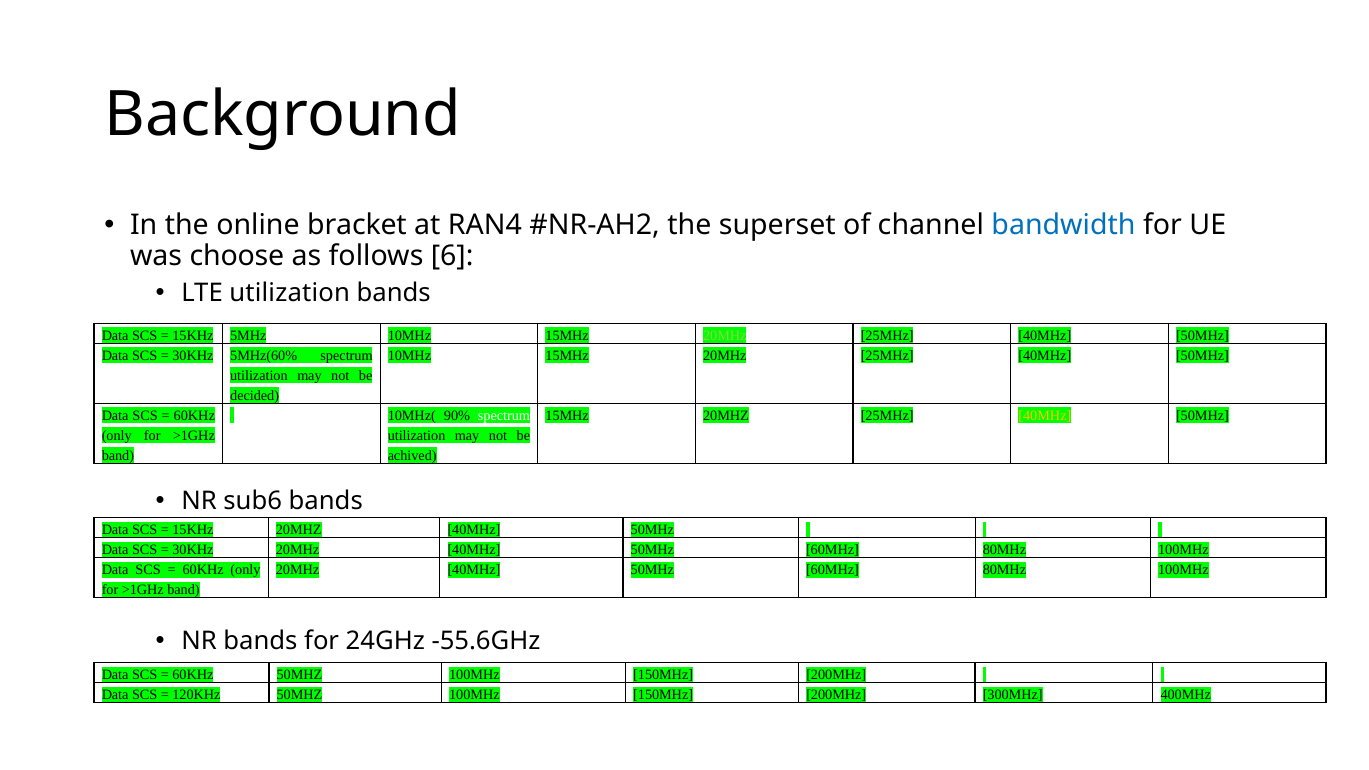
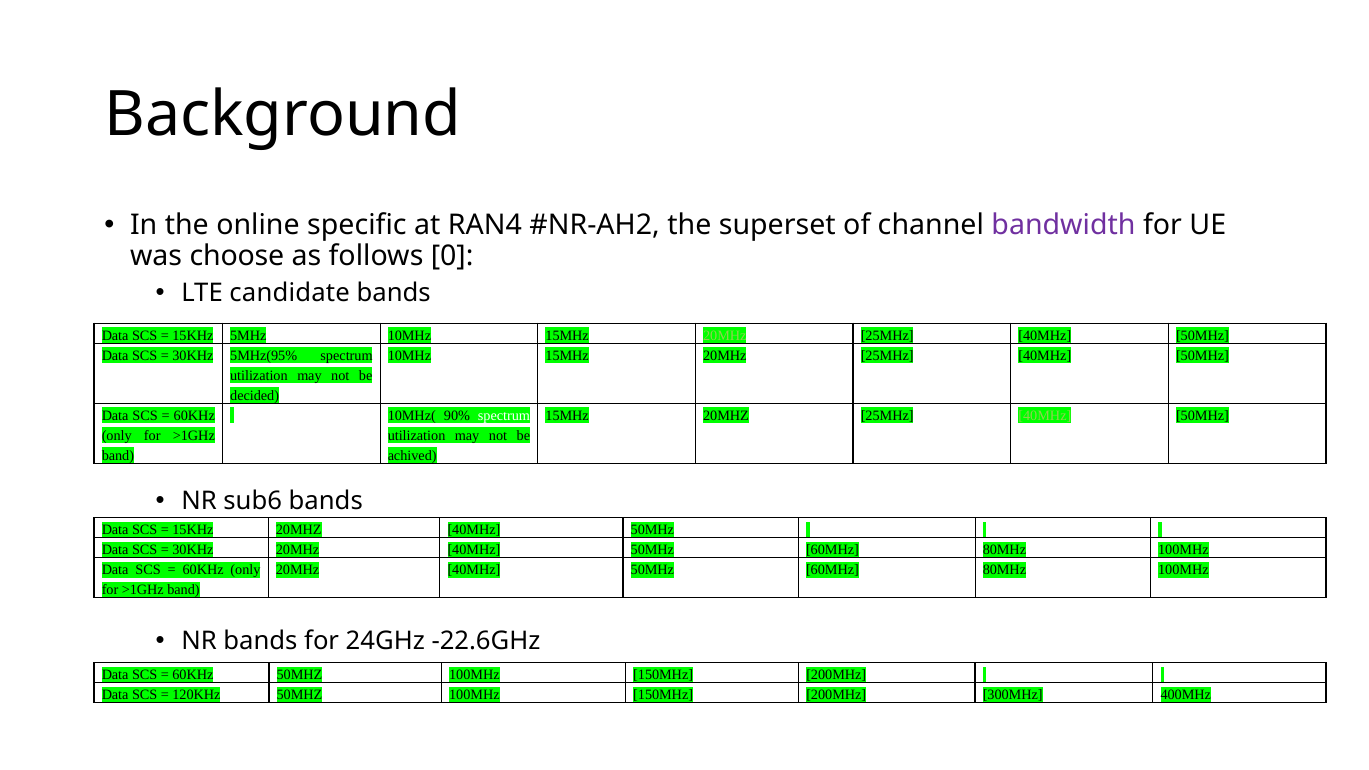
bracket: bracket -> specific
bandwidth colour: blue -> purple
6: 6 -> 0
LTE utilization: utilization -> candidate
5MHz(60%: 5MHz(60% -> 5MHz(95%
40MHz at (1045, 415) colour: yellow -> light green
-55.6GHz: -55.6GHz -> -22.6GHz
